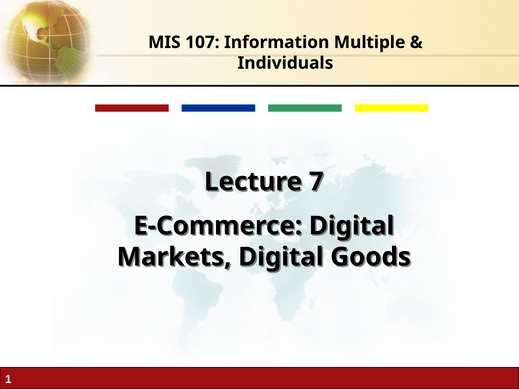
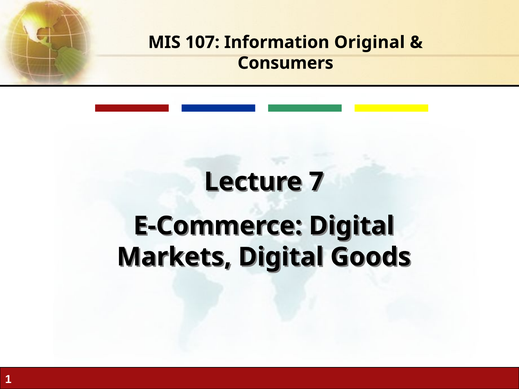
Multiple: Multiple -> Original
Individuals: Individuals -> Consumers
